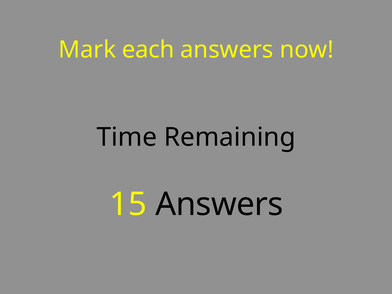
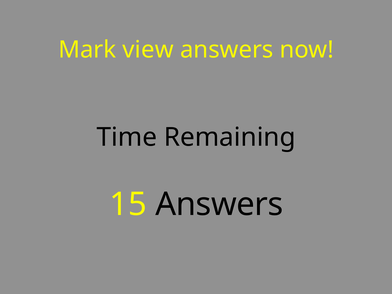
each: each -> view
